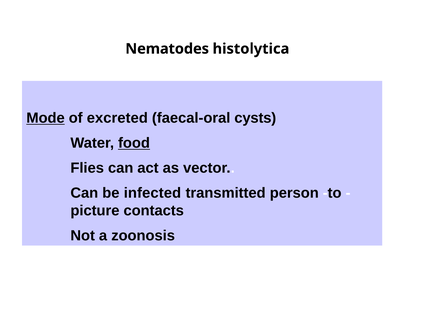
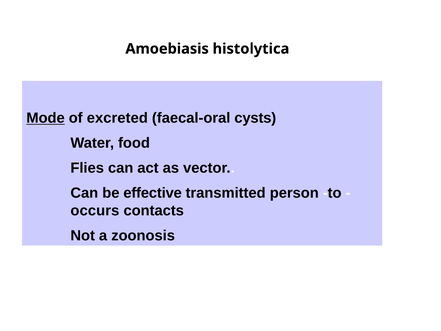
Nematodes: Nematodes -> Amoebiasis
food underline: present -> none
infected: infected -> effective
picture: picture -> occurs
